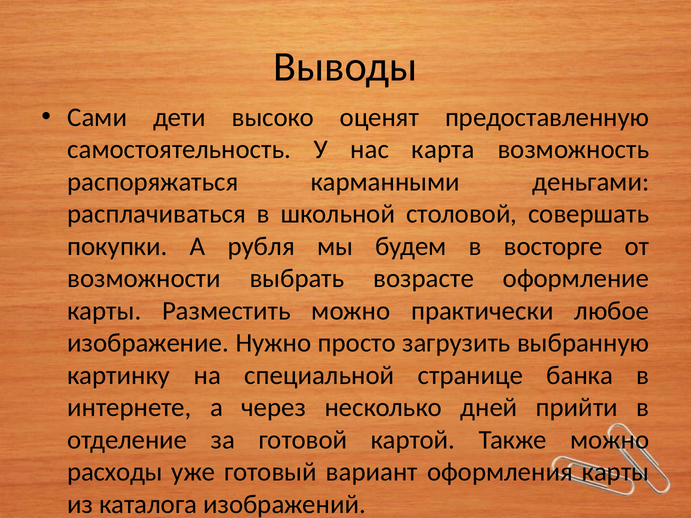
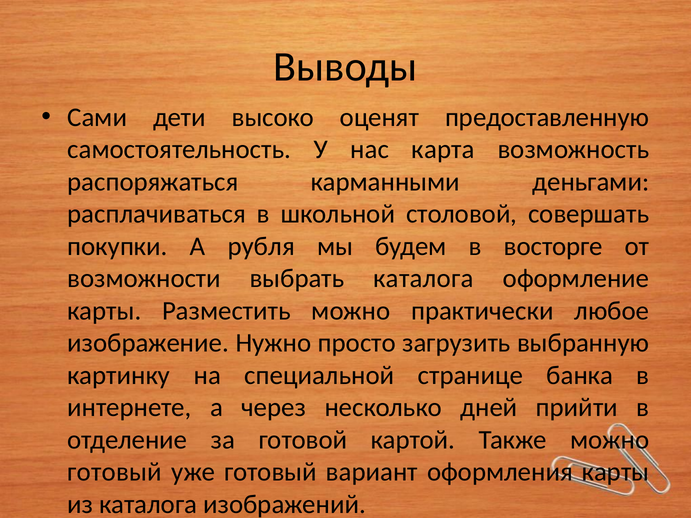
выбрать возрасте: возрасте -> каталога
расходы at (115, 472): расходы -> готовый
